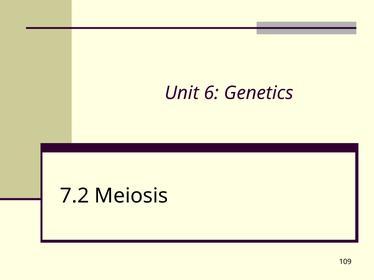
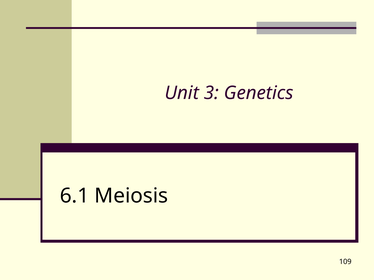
6: 6 -> 3
7.2: 7.2 -> 6.1
